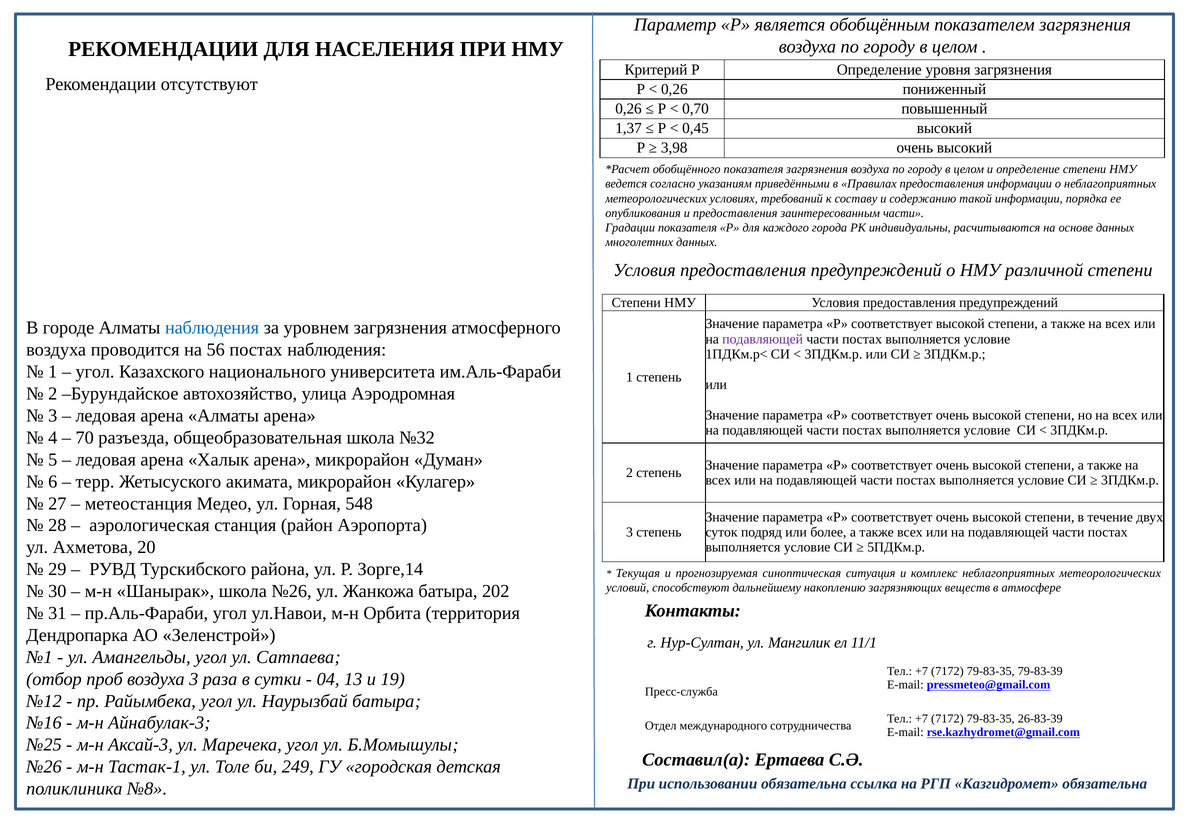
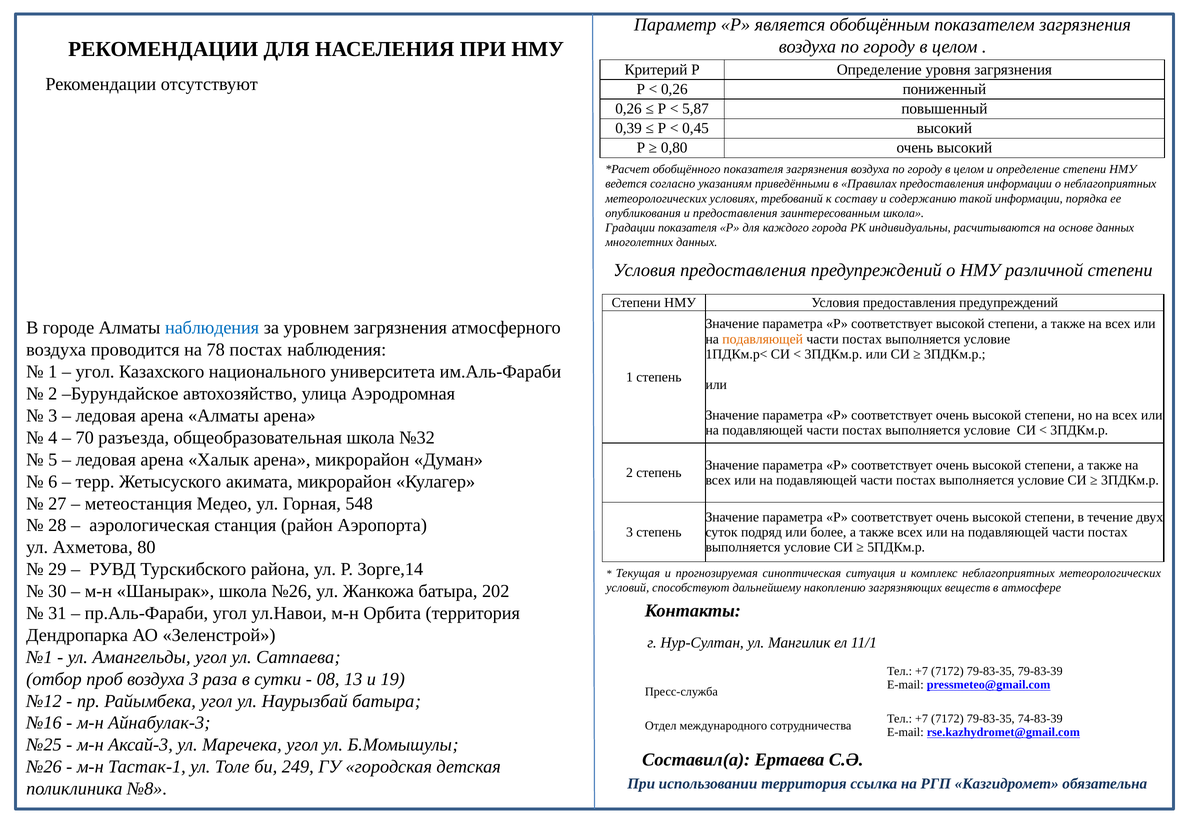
0,70: 0,70 -> 5,87
1,37: 1,37 -> 0,39
3,98: 3,98 -> 0,80
заинтересованным части: части -> школа
подавляющей at (763, 339) colour: purple -> orange
56: 56 -> 78
20: 20 -> 80
04: 04 -> 08
26-83-39: 26-83-39 -> 74-83-39
использовании обязательна: обязательна -> территория
